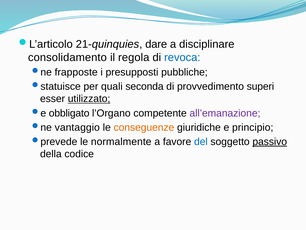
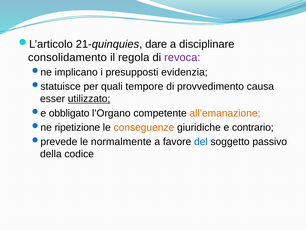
revoca colour: blue -> purple
frapposte: frapposte -> implicano
pubbliche: pubbliche -> evidenzia
seconda: seconda -> tempore
superi: superi -> causa
all’emanazione colour: purple -> orange
vantaggio: vantaggio -> ripetizione
principio: principio -> contrario
passivo underline: present -> none
